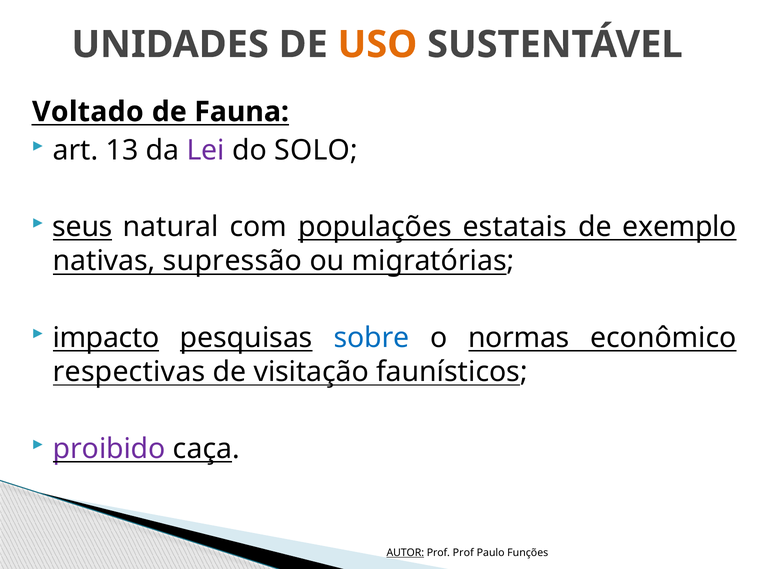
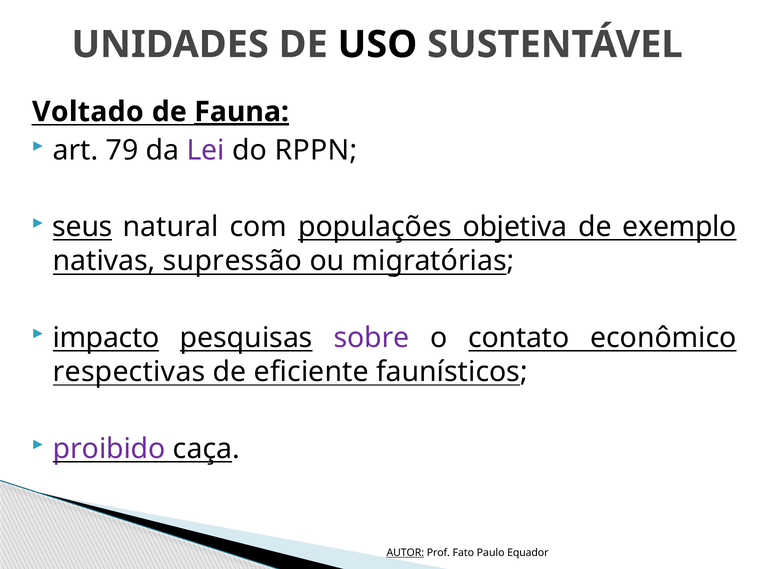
USO colour: orange -> black
Fauna underline: none -> present
13: 13 -> 79
SOLO: SOLO -> RPPN
estatais: estatais -> objetiva
sobre colour: blue -> purple
normas: normas -> contato
visitação: visitação -> eficiente
Prof Prof: Prof -> Fato
Funções: Funções -> Equador
